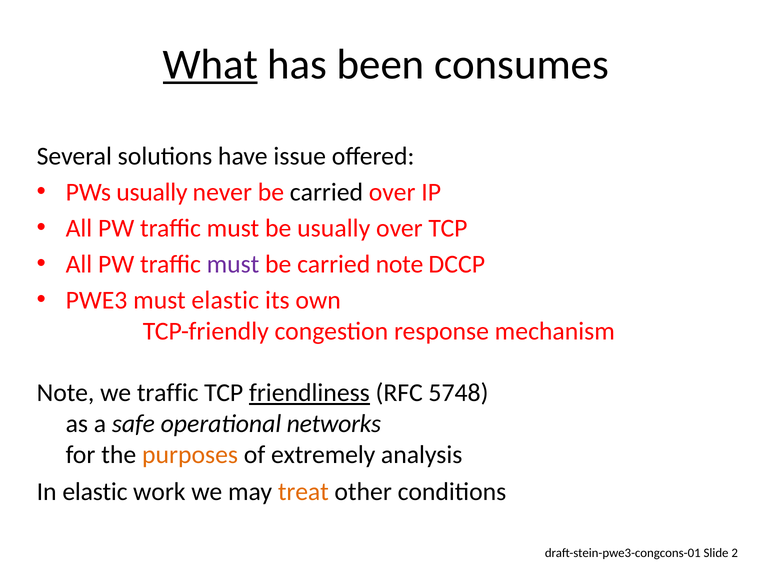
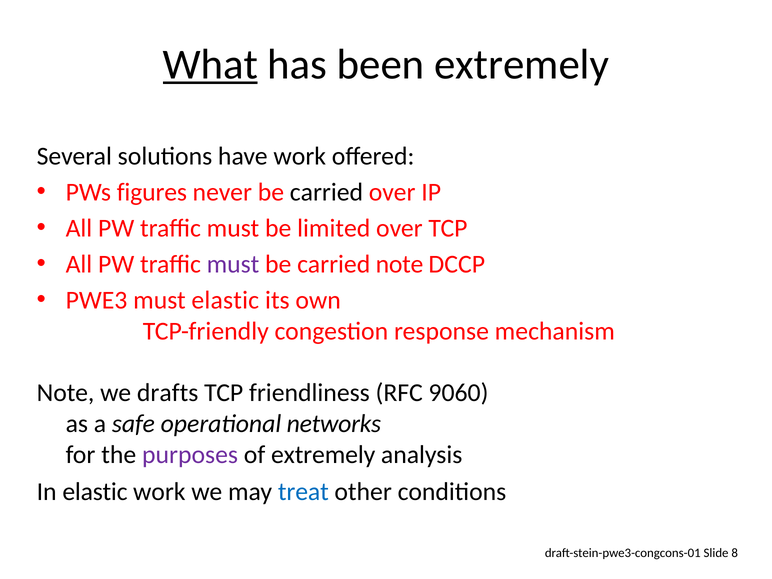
been consumes: consumes -> extremely
have issue: issue -> work
PWs usually: usually -> figures
be usually: usually -> limited
we traffic: traffic -> drafts
friendliness underline: present -> none
5748: 5748 -> 9060
purposes colour: orange -> purple
treat colour: orange -> blue
2: 2 -> 8
